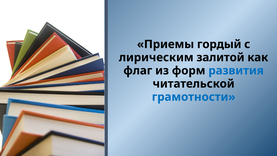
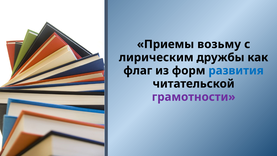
гордый: гордый -> возьму
залитой: залитой -> дружбы
грамотности colour: blue -> purple
